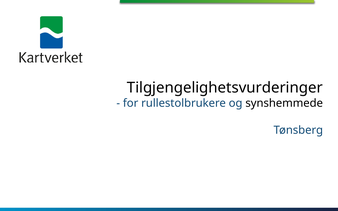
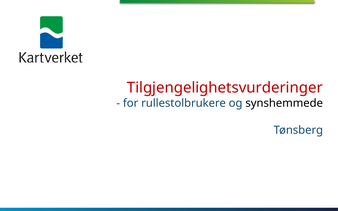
Tilgjengelighetsvurderinger colour: black -> red
